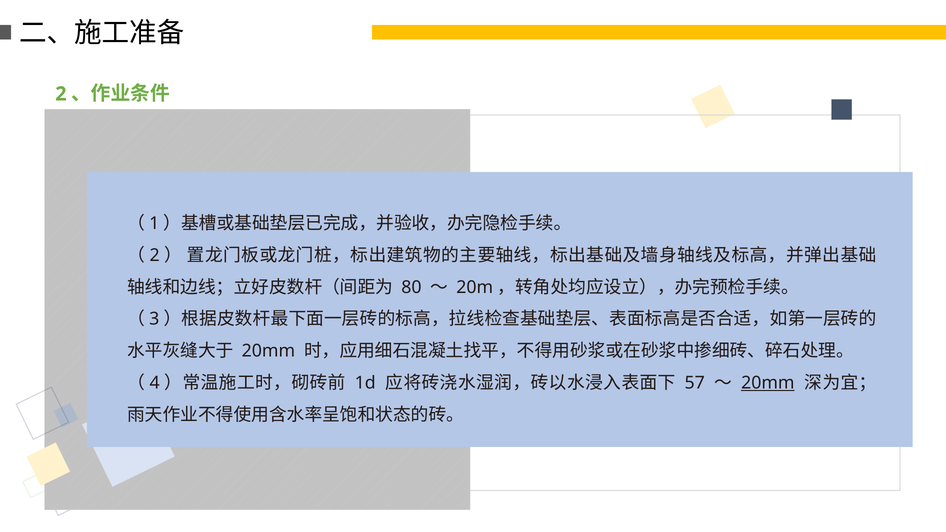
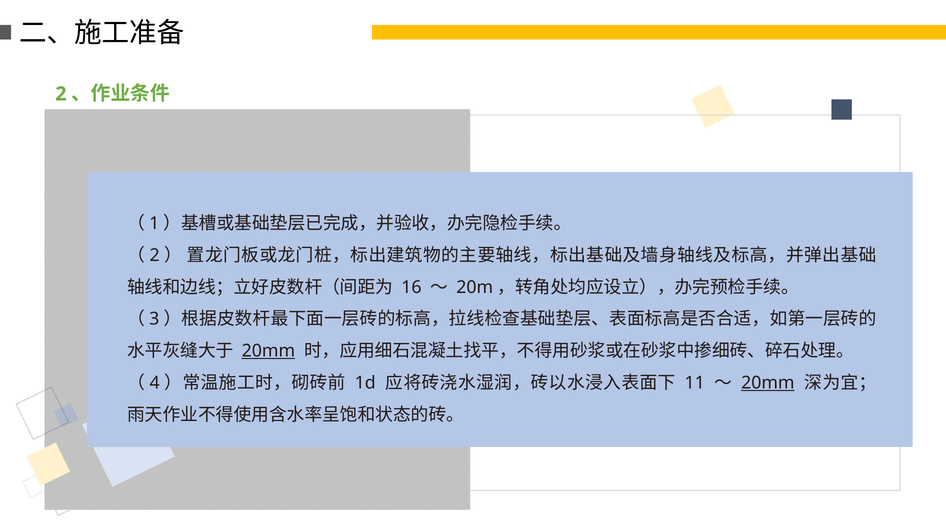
80: 80 -> 16
20mm at (268, 351) underline: none -> present
57: 57 -> 11
